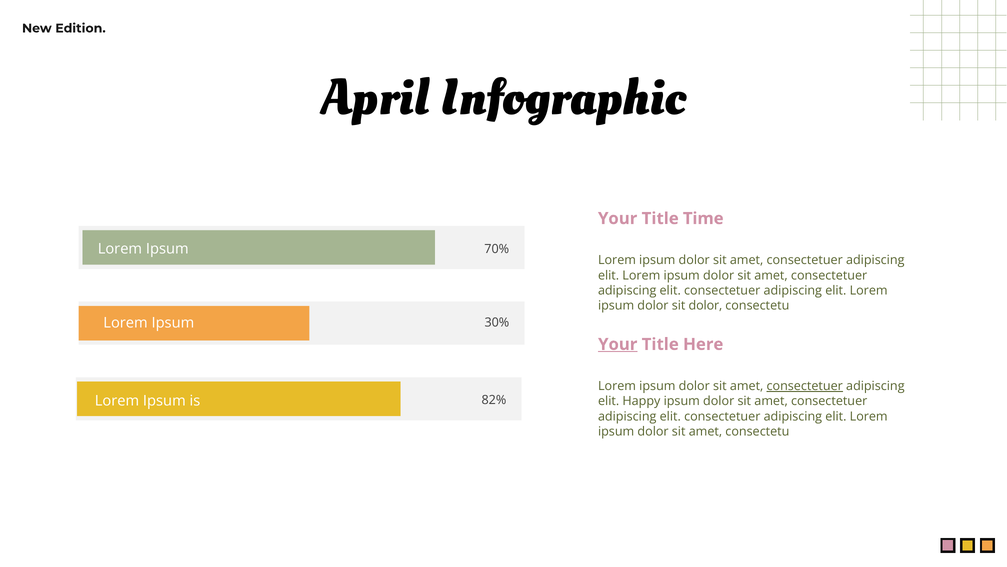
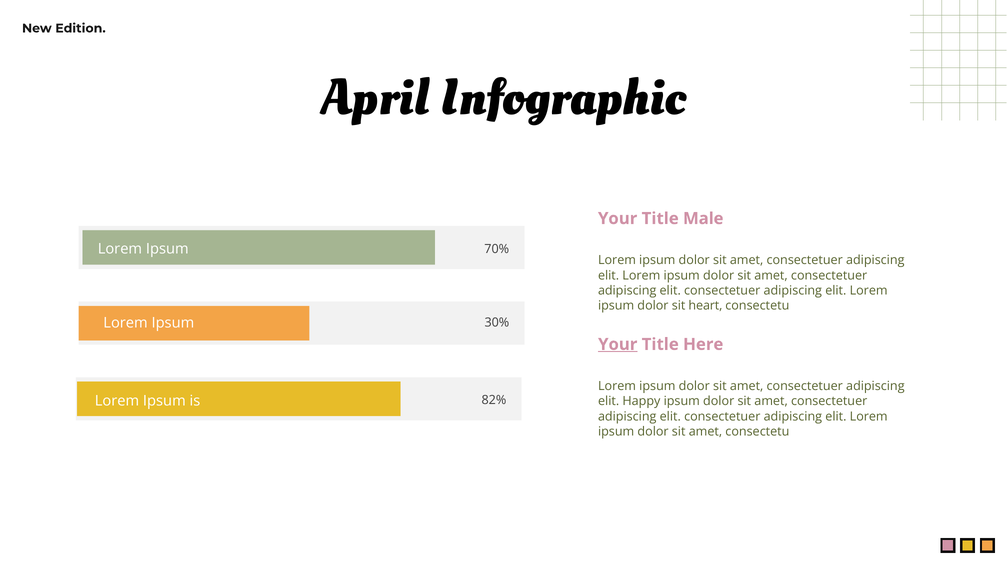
Time: Time -> Male
sit dolor: dolor -> heart
consectetuer at (805, 386) underline: present -> none
